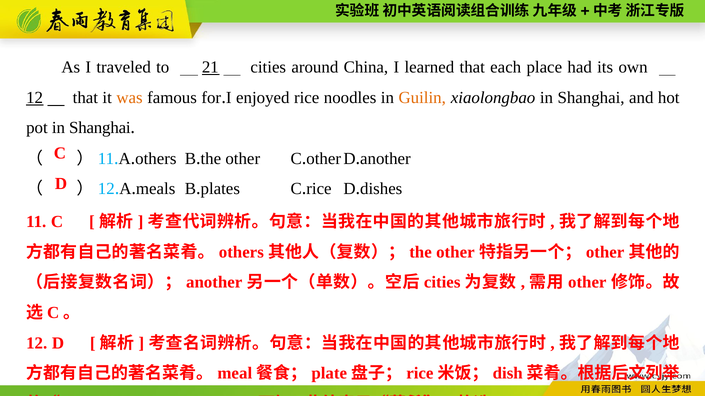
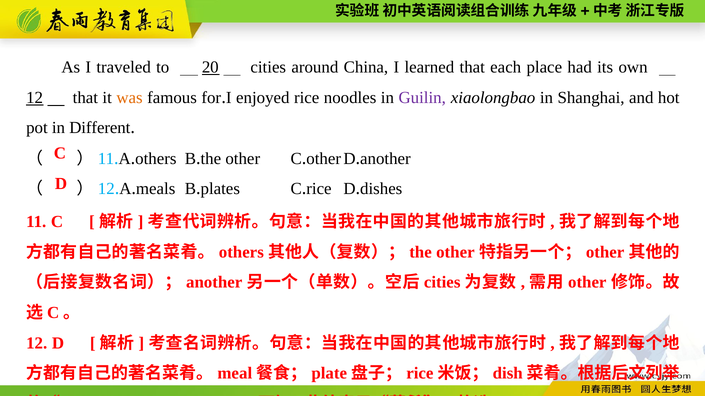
21: 21 -> 20
Guilin colour: orange -> purple
pot in Shanghai: Shanghai -> Different
